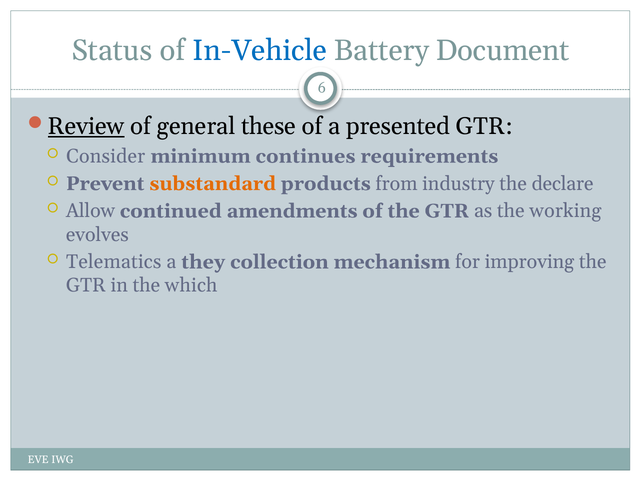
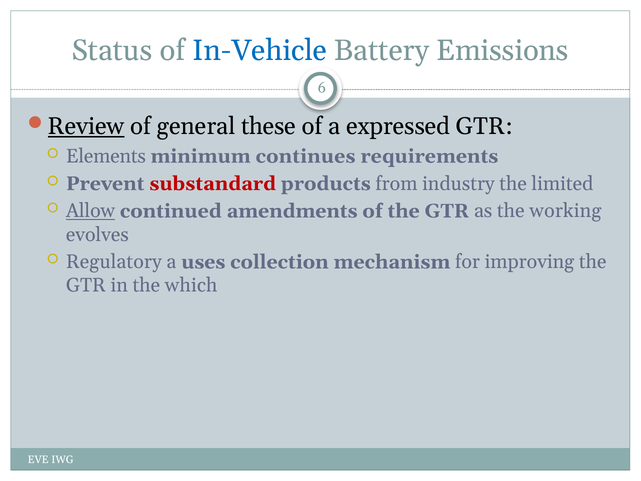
Document: Document -> Emissions
presented: presented -> expressed
Consider: Consider -> Elements
substandard colour: orange -> red
declare: declare -> limited
Allow underline: none -> present
Telematics: Telematics -> Regulatory
they: they -> uses
